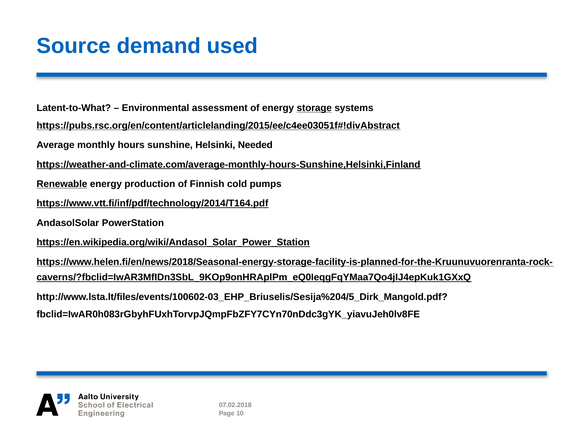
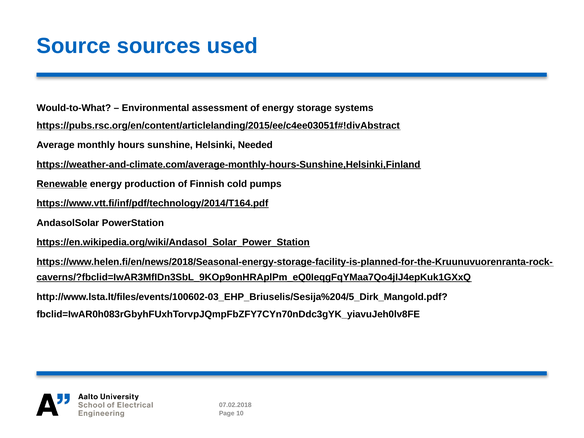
demand: demand -> sources
Latent-to-What: Latent-to-What -> Would-to-What
storage underline: present -> none
